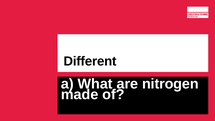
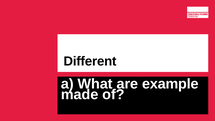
nitrogen: nitrogen -> example
